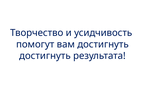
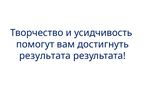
достигнуть at (45, 56): достигнуть -> результата
